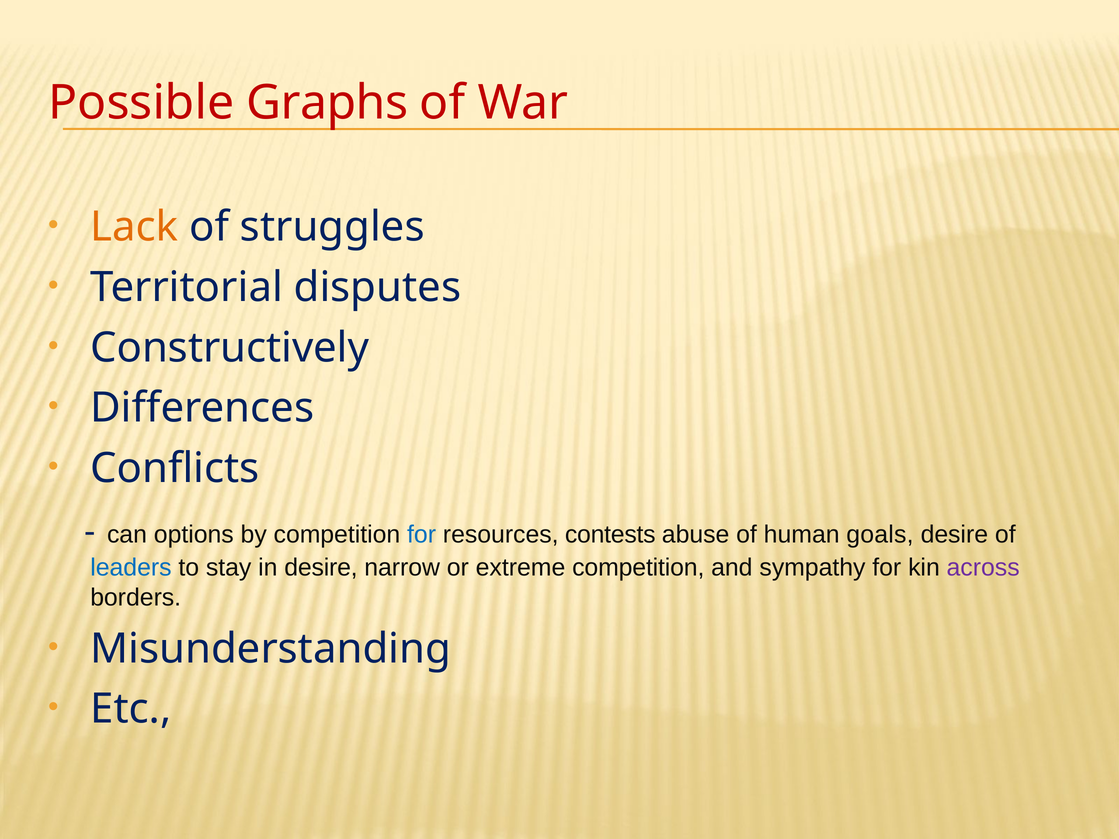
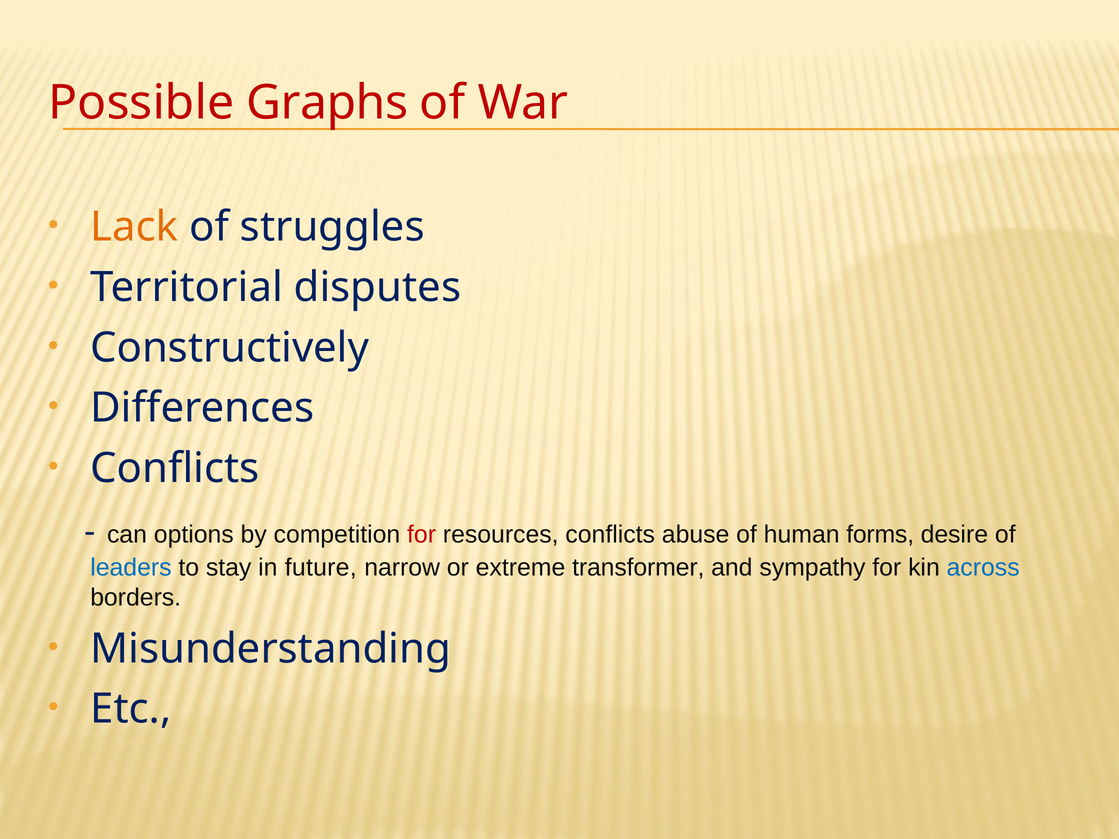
for at (422, 535) colour: blue -> red
resources contests: contests -> conflicts
goals: goals -> forms
in desire: desire -> future
extreme competition: competition -> transformer
across colour: purple -> blue
